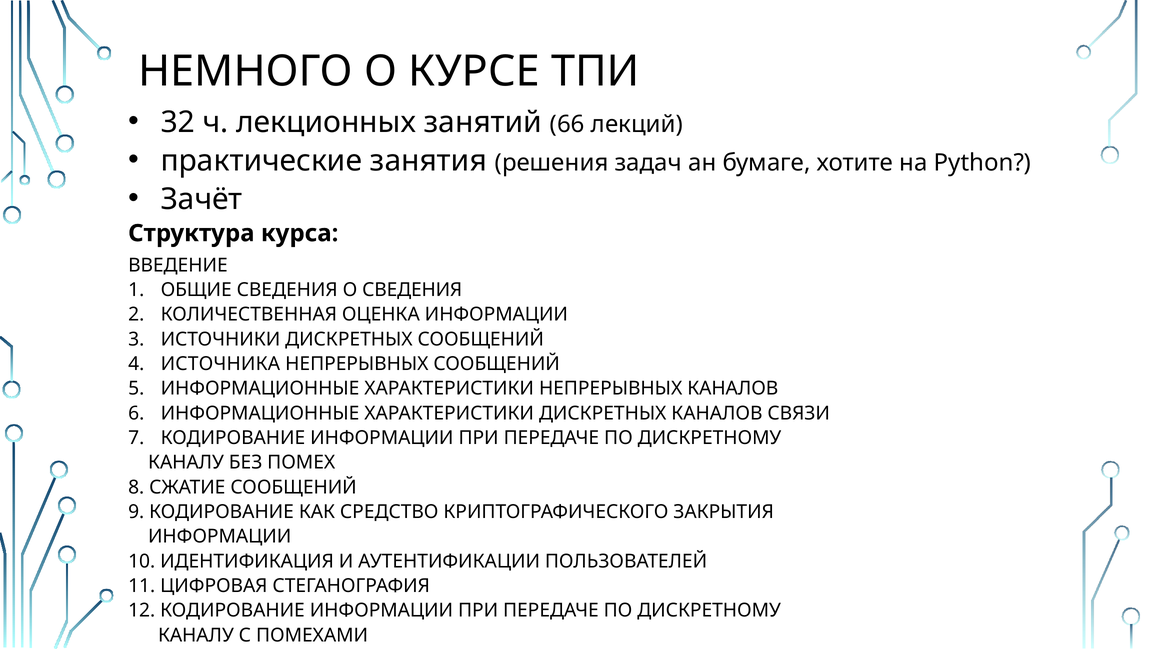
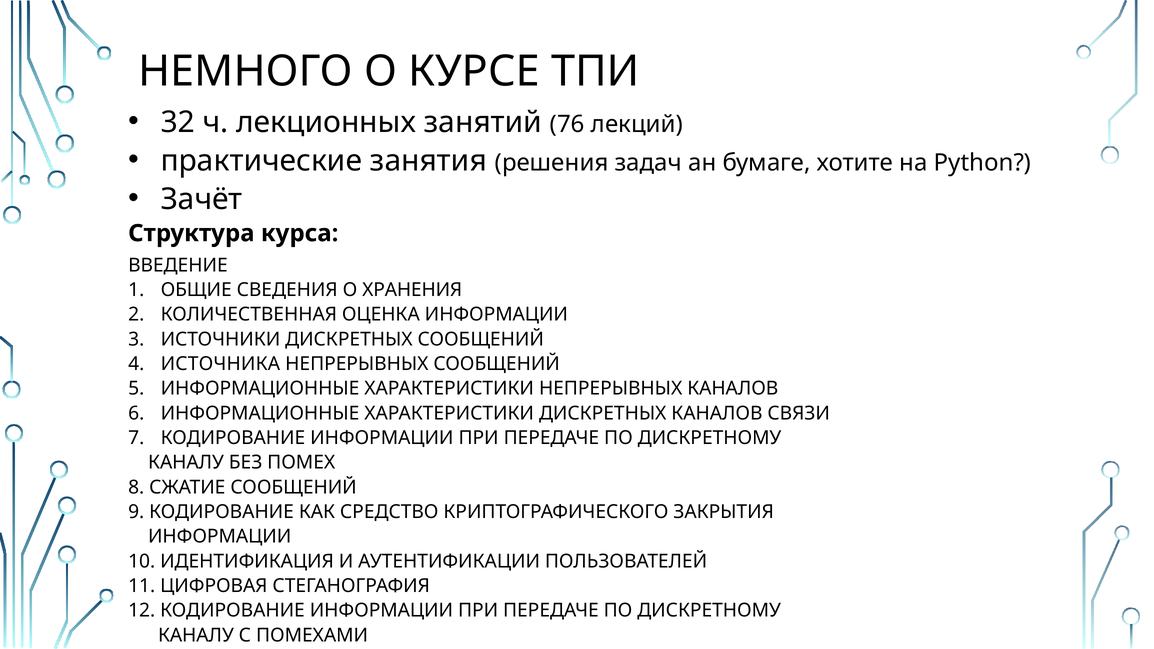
66: 66 -> 76
О СВЕДЕНИЯ: СВЕДЕНИЯ -> ХРАНЕНИЯ
